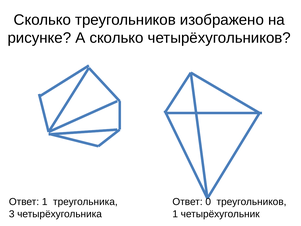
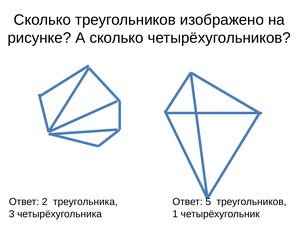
Ответ 1: 1 -> 2
0: 0 -> 5
